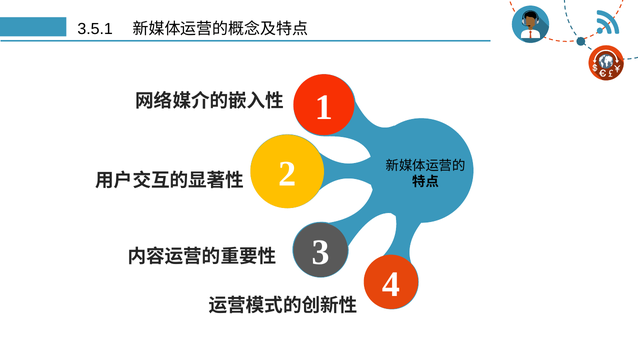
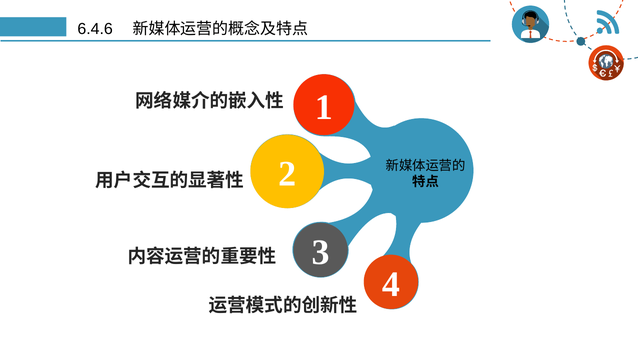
3.5.1: 3.5.1 -> 6.4.6
